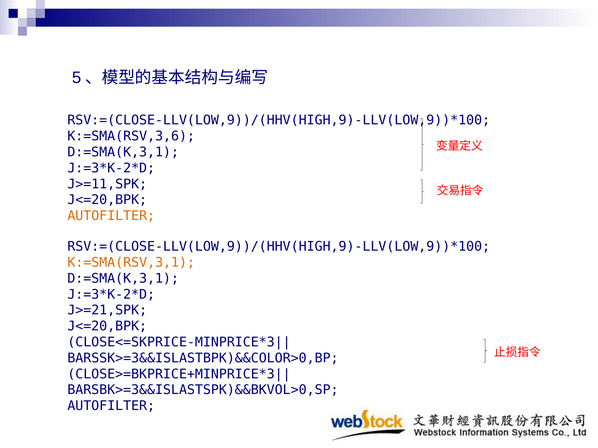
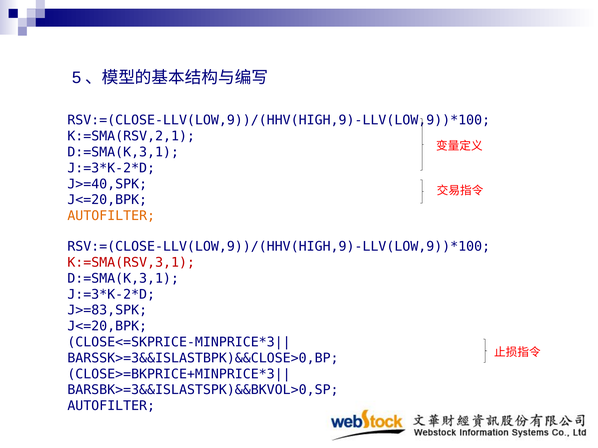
K:=SMA(RSV,3,6: K:=SMA(RSV,3,6 -> K:=SMA(RSV,2,1
J>=11,SPK: J>=11,SPK -> J>=40,SPK
K:=SMA(RSV,3,1 colour: orange -> red
J>=21,SPK: J>=21,SPK -> J>=83,SPK
BARSSK>=3&&ISLASTBPK)&&COLOR>0,BP: BARSSK>=3&&ISLASTBPK)&&COLOR>0,BP -> BARSSK>=3&&ISLASTBPK)&&CLOSE>0,BP
